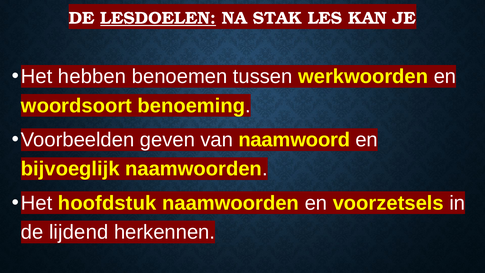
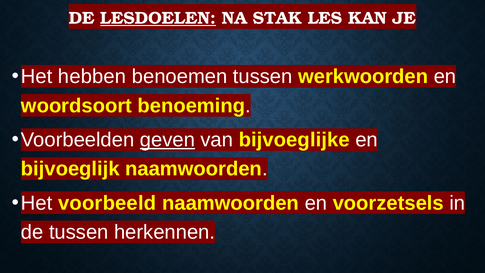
geven underline: none -> present
naamwoord: naamwoord -> bijvoeglijke
hoofdstuk: hoofdstuk -> voorbeeld
de lijdend: lijdend -> tussen
